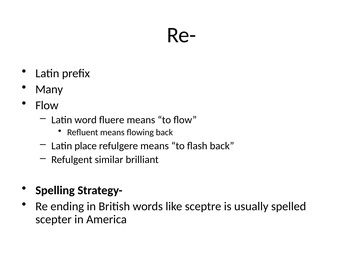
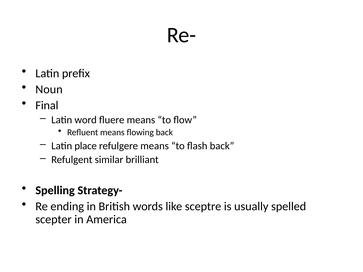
Many: Many -> Noun
Flow at (47, 105): Flow -> Final
